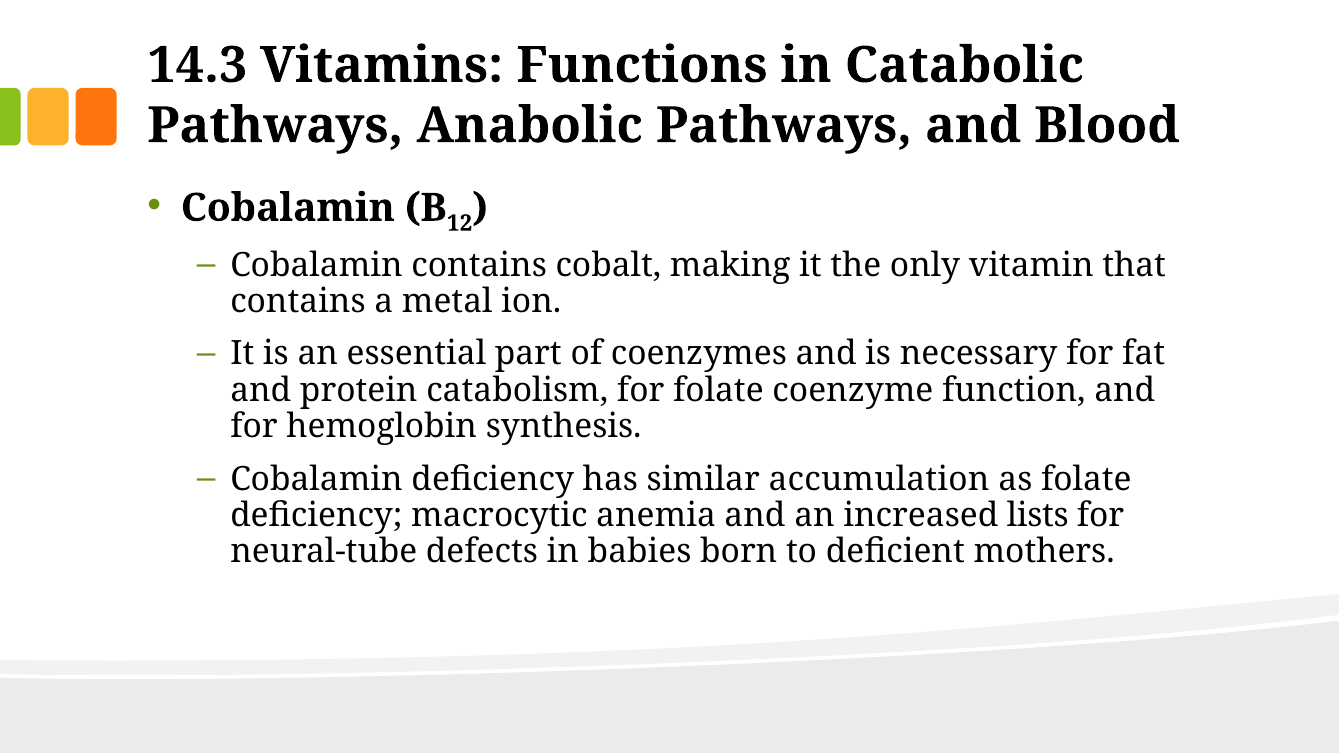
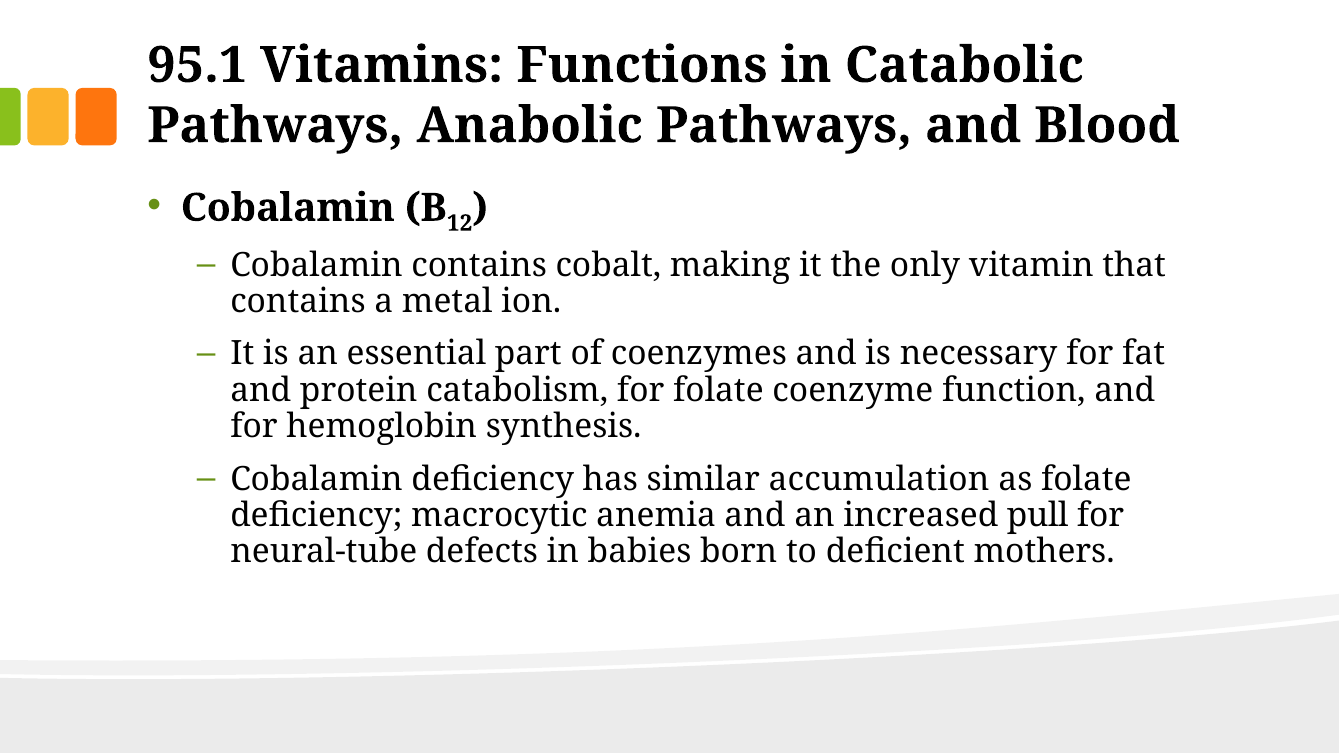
14.3: 14.3 -> 95.1
lists: lists -> pull
